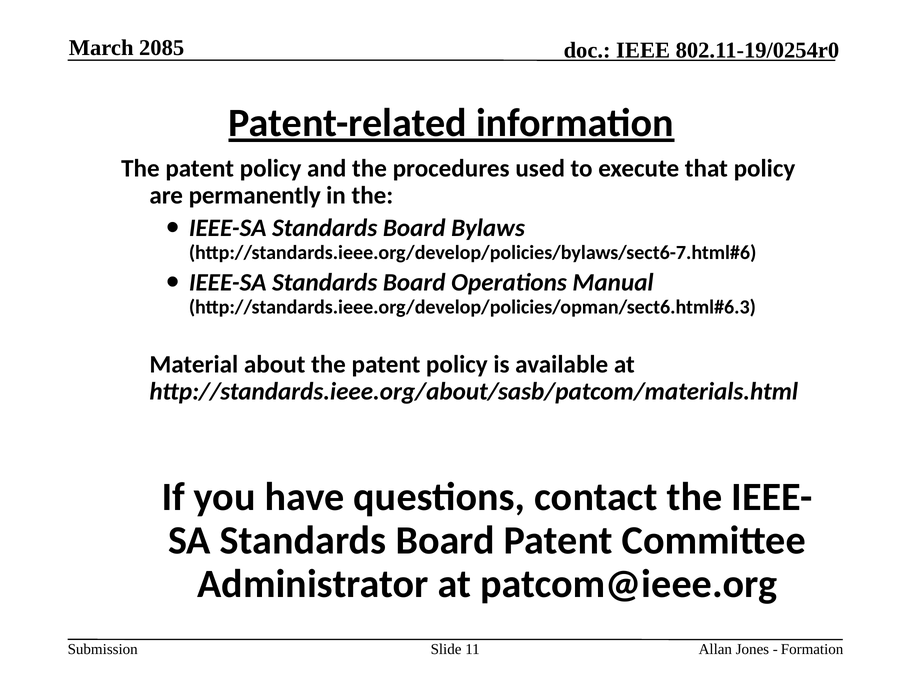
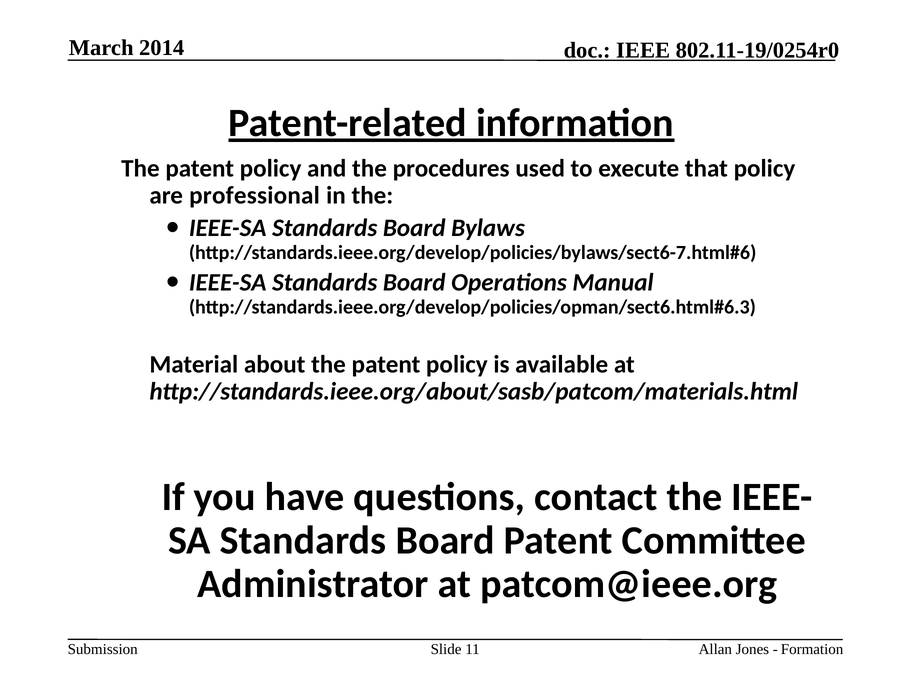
2085: 2085 -> 2014
permanently: permanently -> professional
